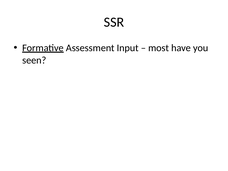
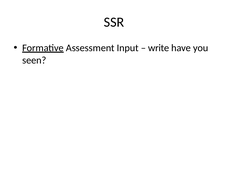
most: most -> write
